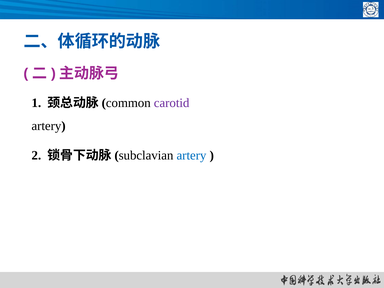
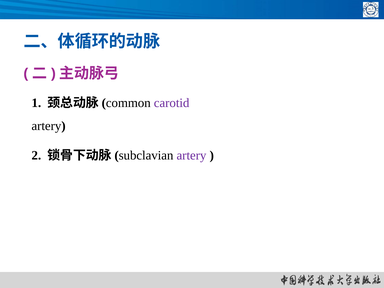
artery at (191, 155) colour: blue -> purple
